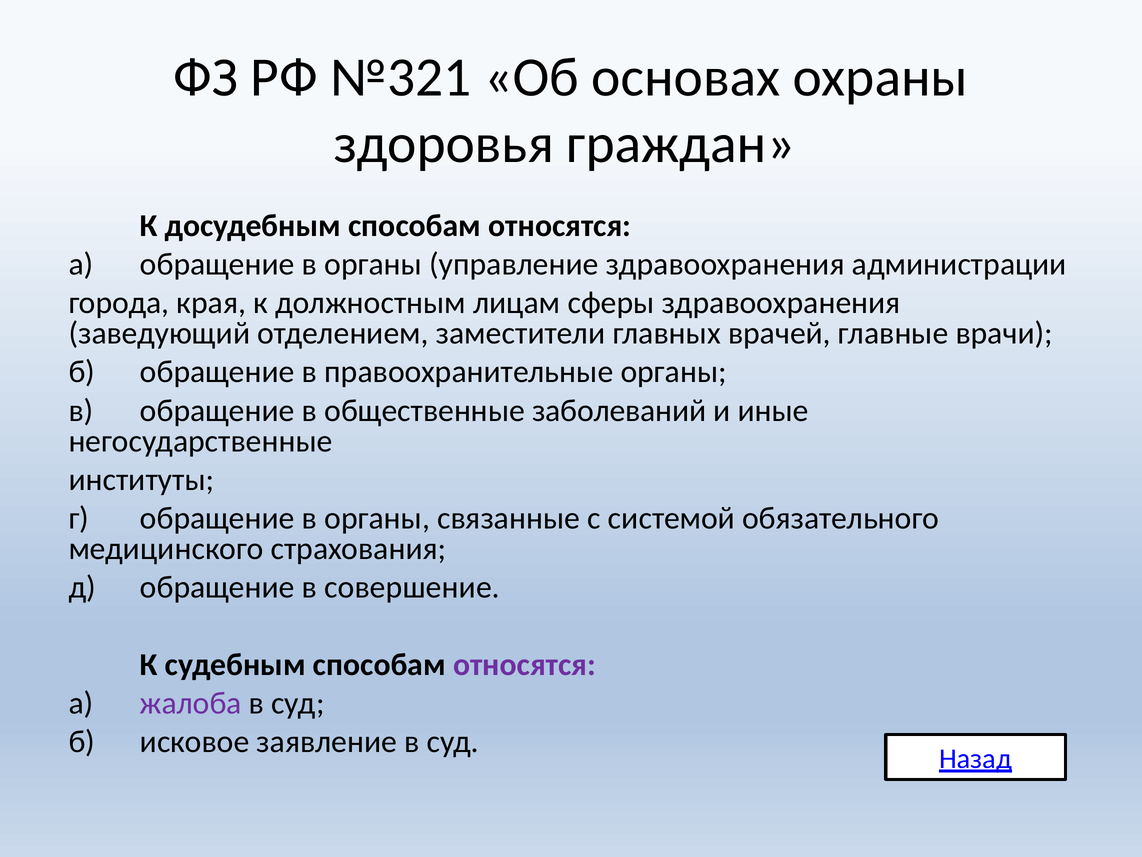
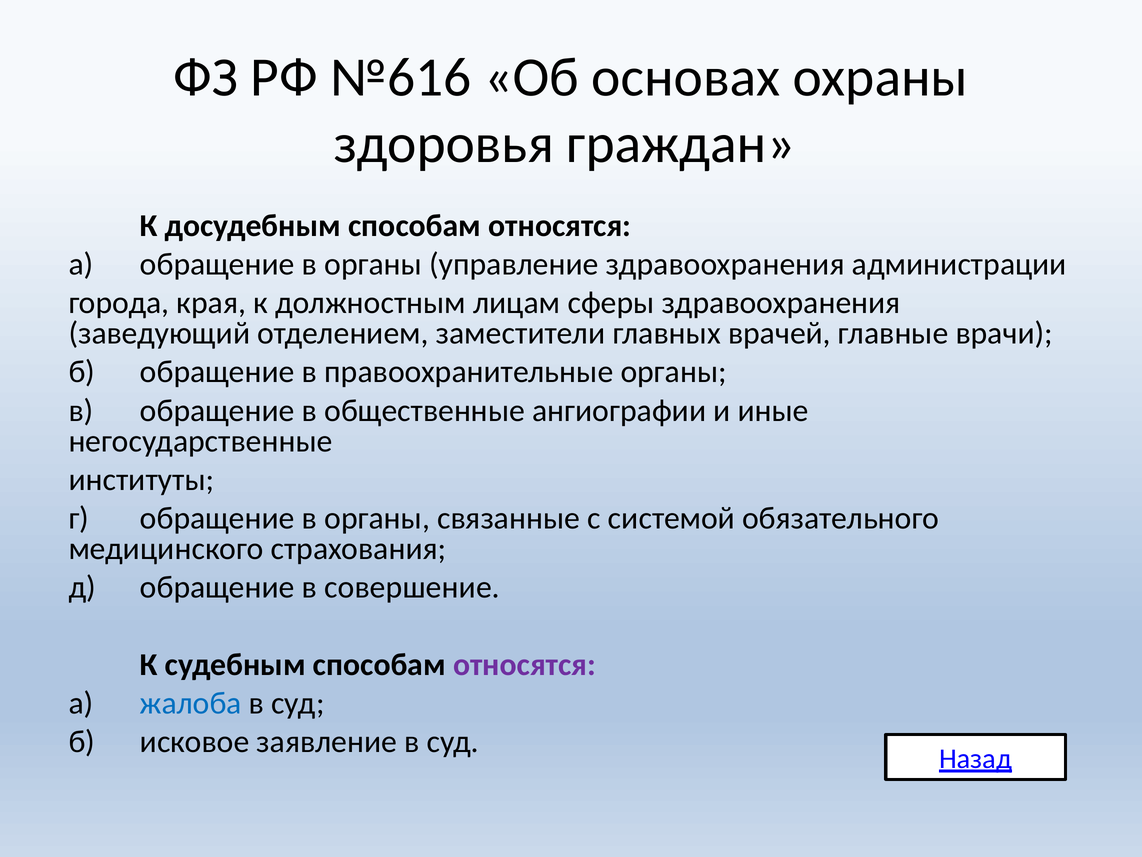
№321: №321 -> №616
заболеваний: заболеваний -> ангиографии
жалоба colour: purple -> blue
